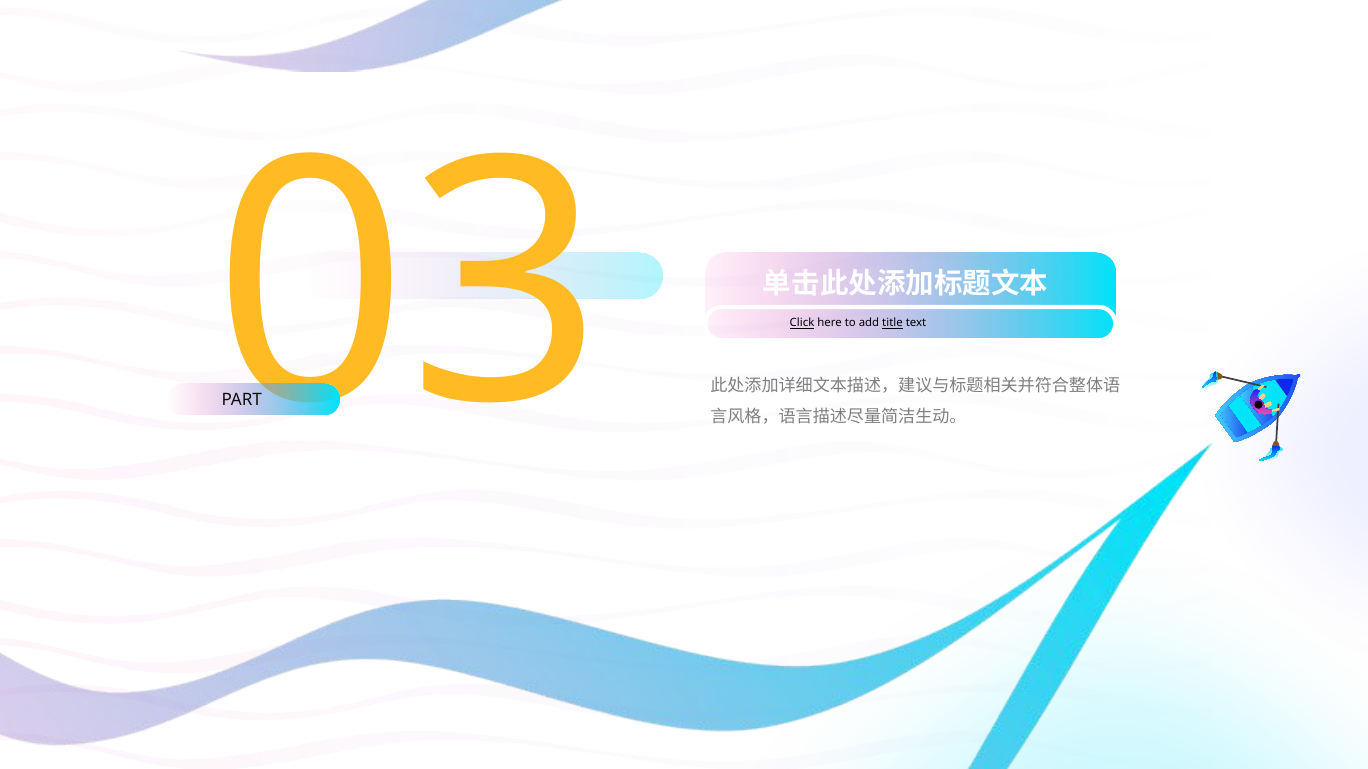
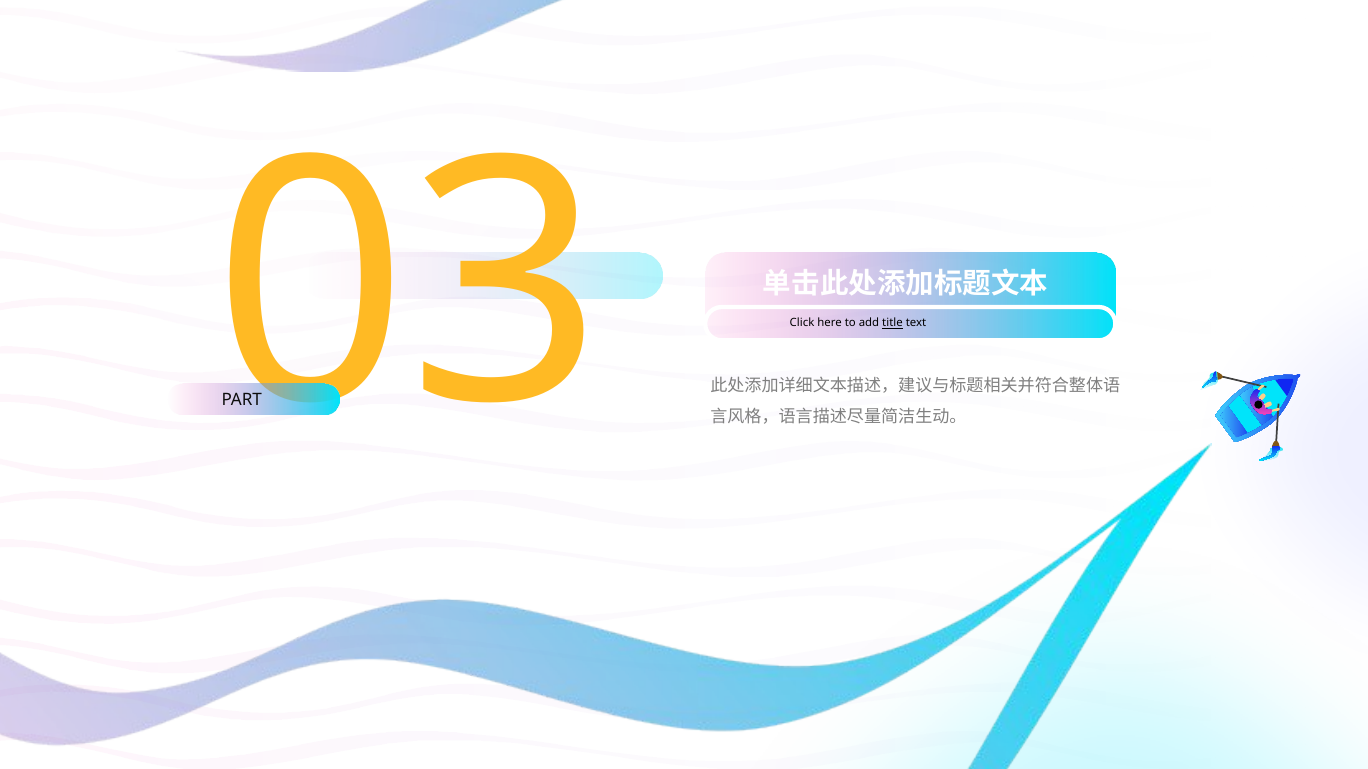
Click underline: present -> none
